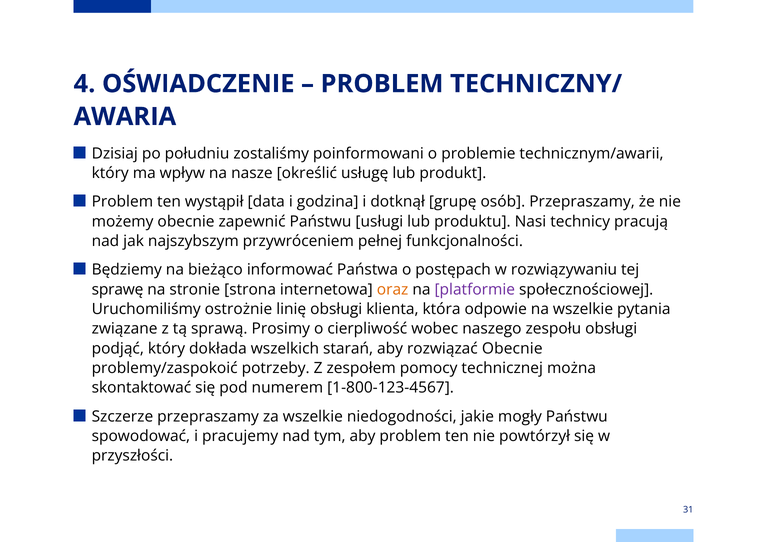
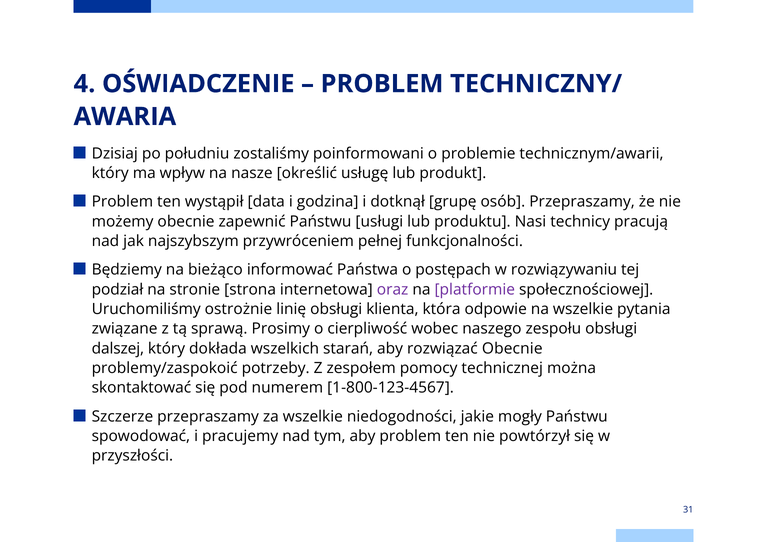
sprawę: sprawę -> podział
oraz colour: orange -> purple
podjąć: podjąć -> dalszej
